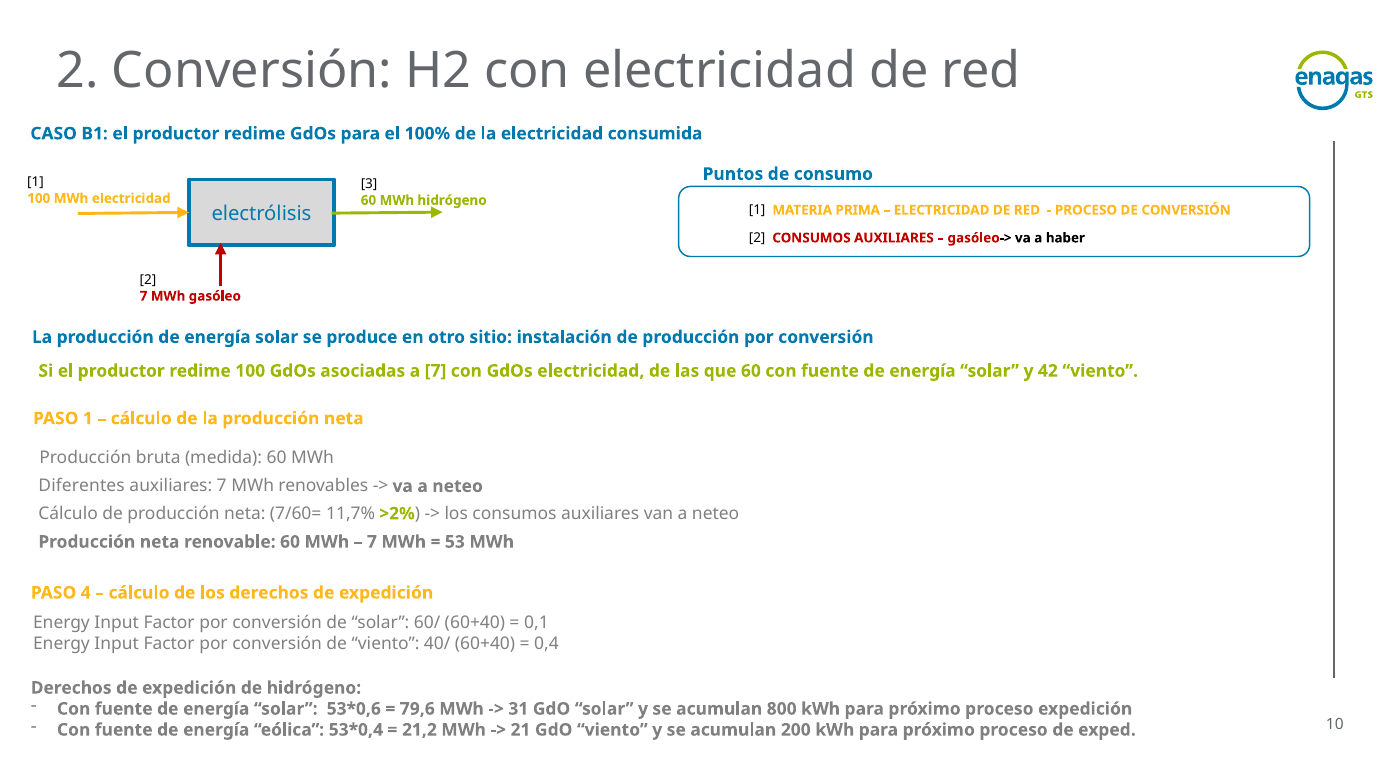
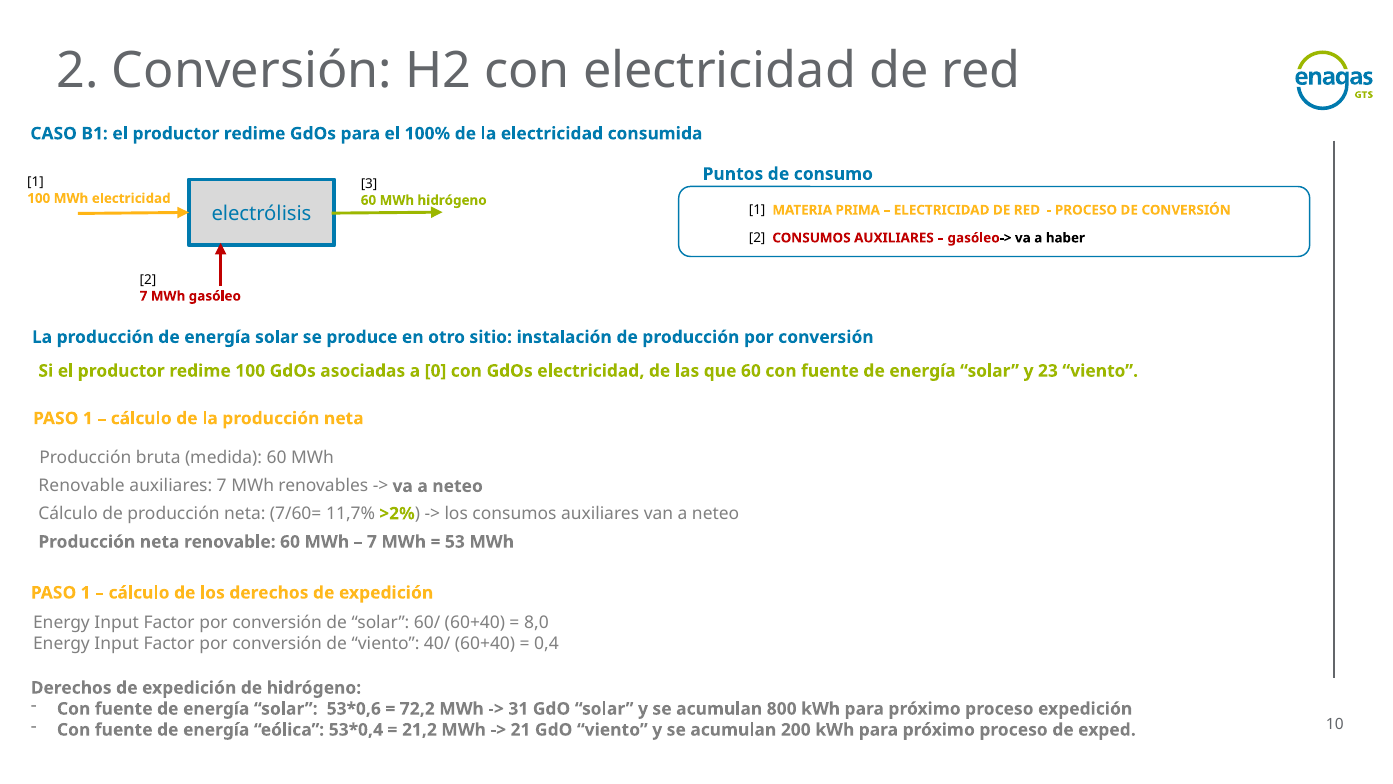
a 7: 7 -> 0
42: 42 -> 23
Diferentes at (82, 486): Diferentes -> Renovable
4 at (86, 592): 4 -> 1
0,1: 0,1 -> 8,0
79,6: 79,6 -> 72,2
